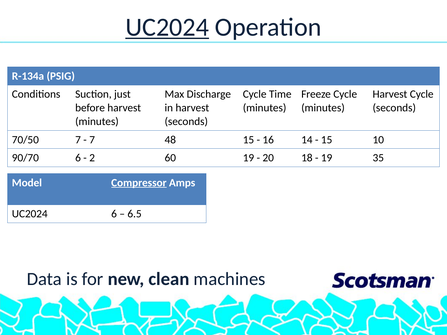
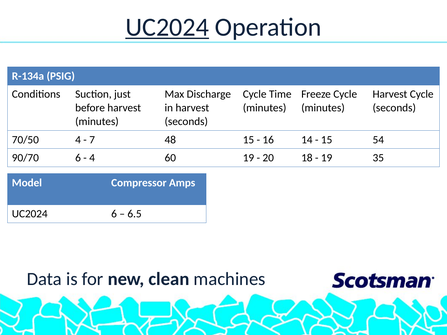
70/50 7: 7 -> 4
10: 10 -> 54
2 at (92, 158): 2 -> 4
Compressor underline: present -> none
